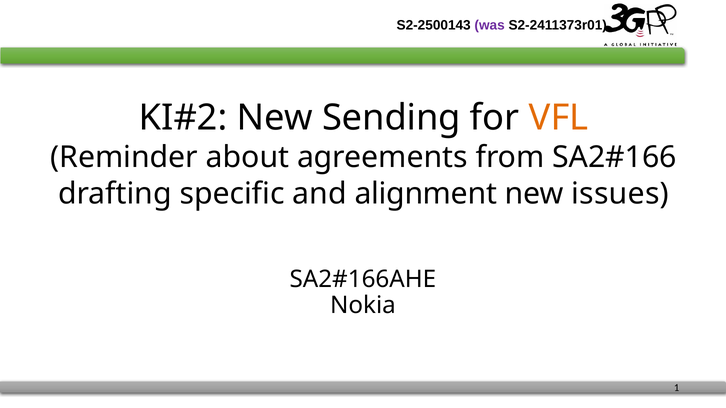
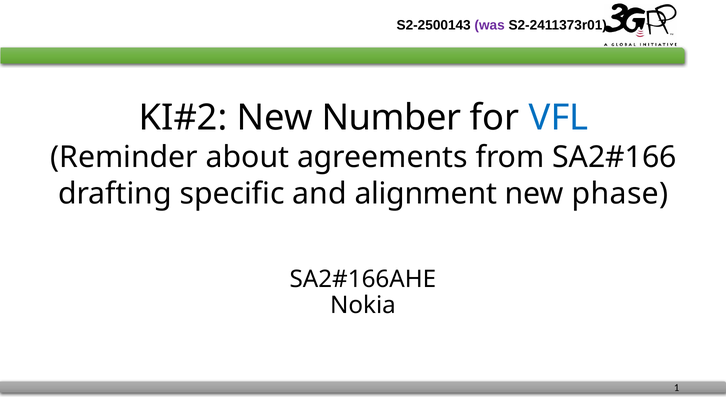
Sending: Sending -> Number
VFL colour: orange -> blue
issues: issues -> phase
